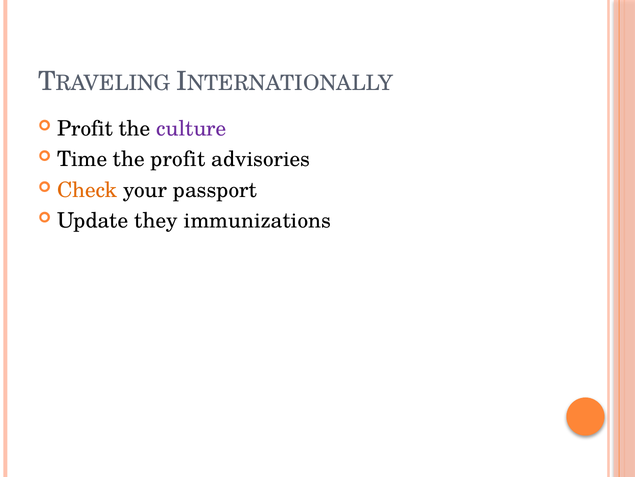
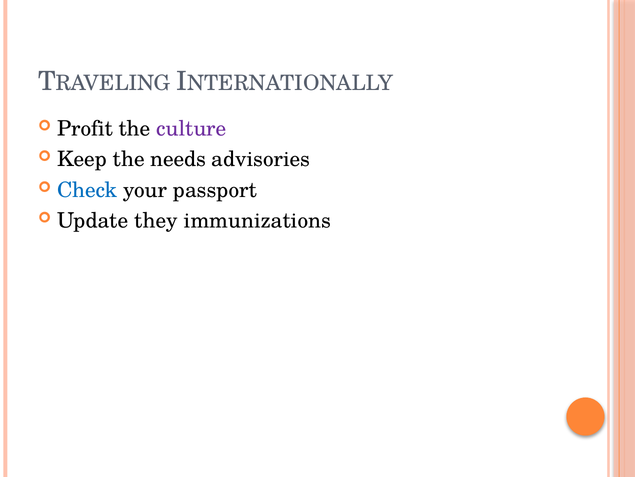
Time: Time -> Keep
the profit: profit -> needs
Check colour: orange -> blue
